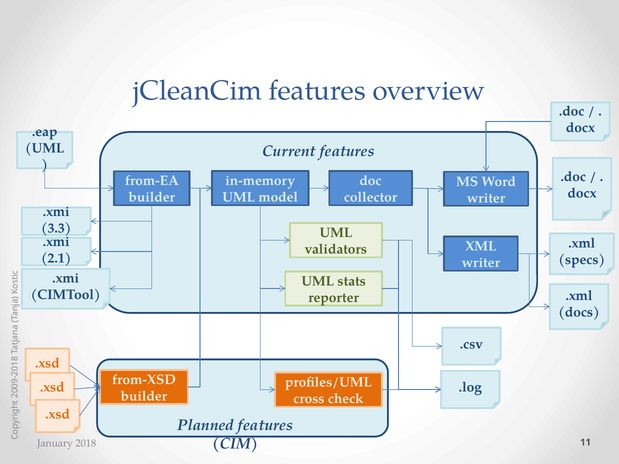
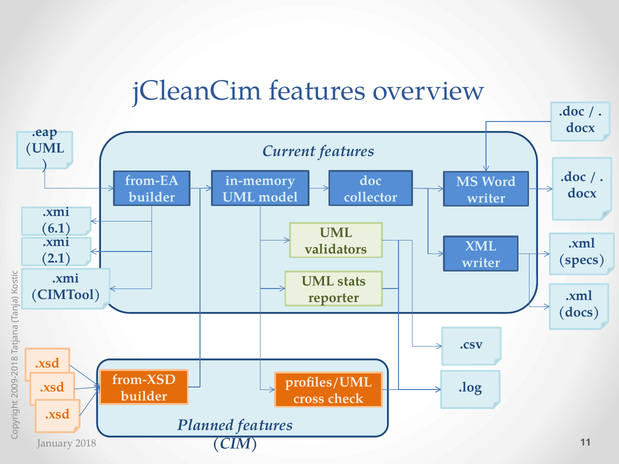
3.3: 3.3 -> 6.1
